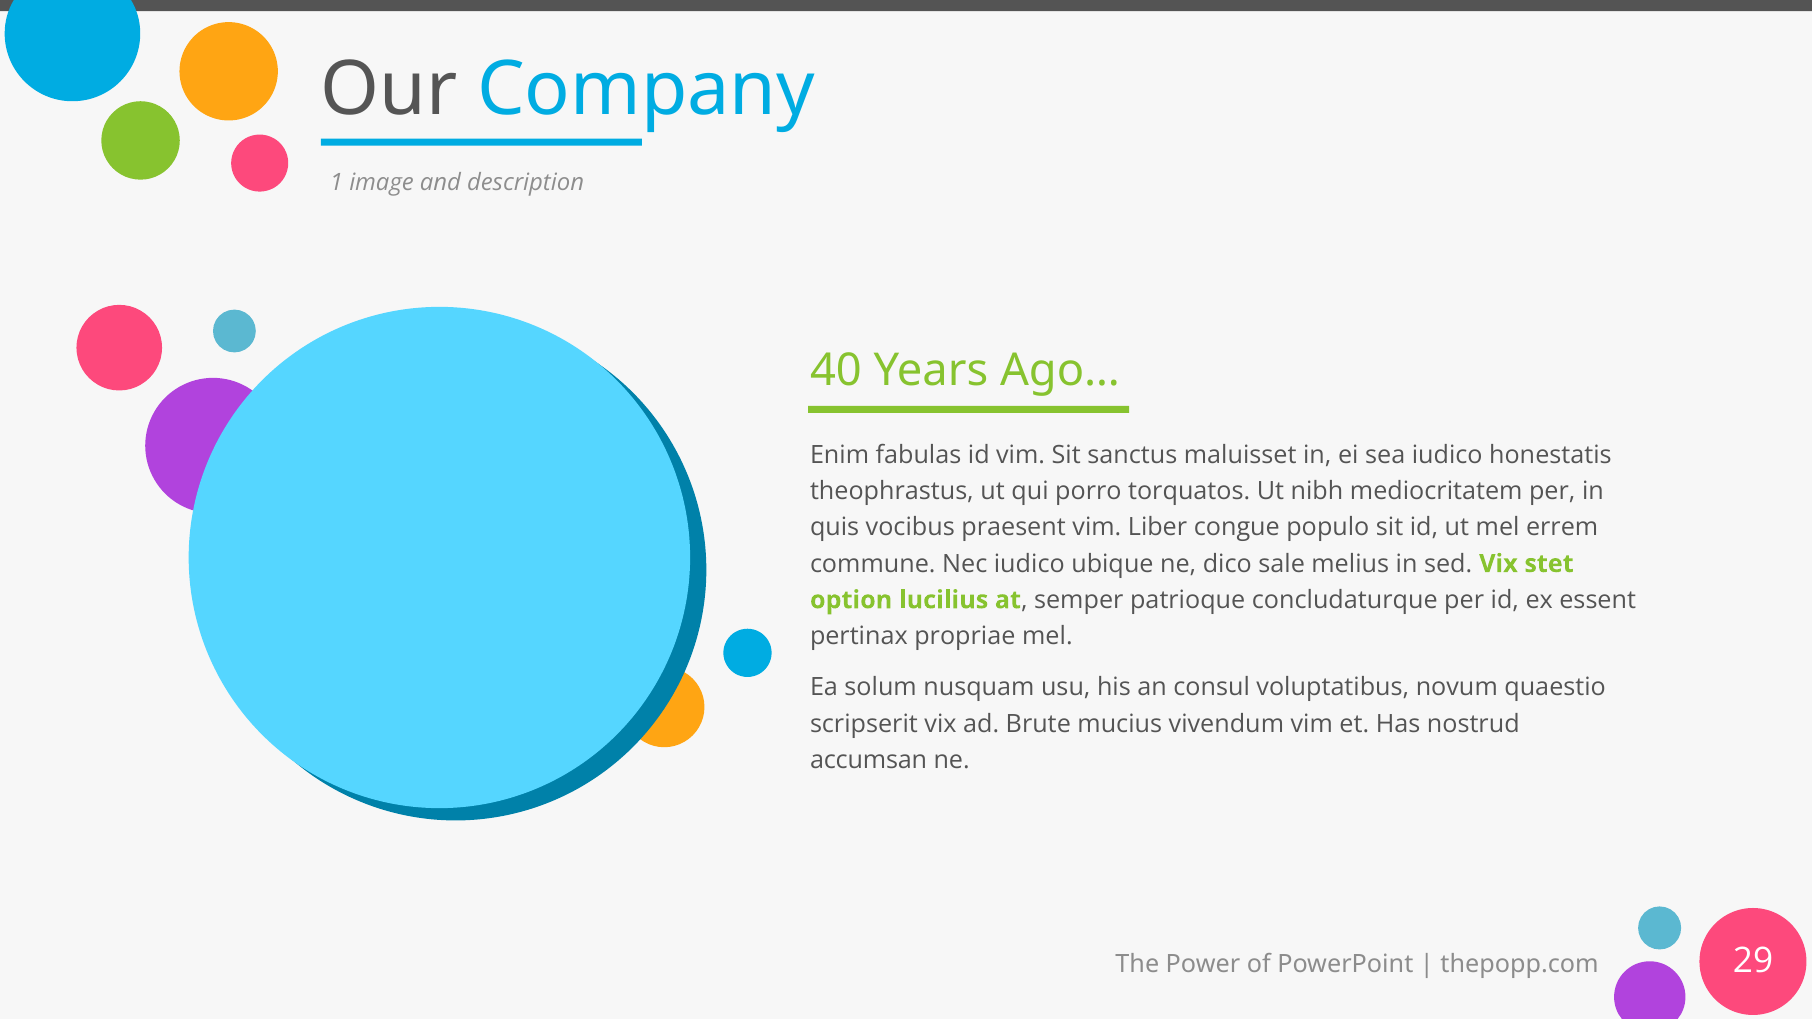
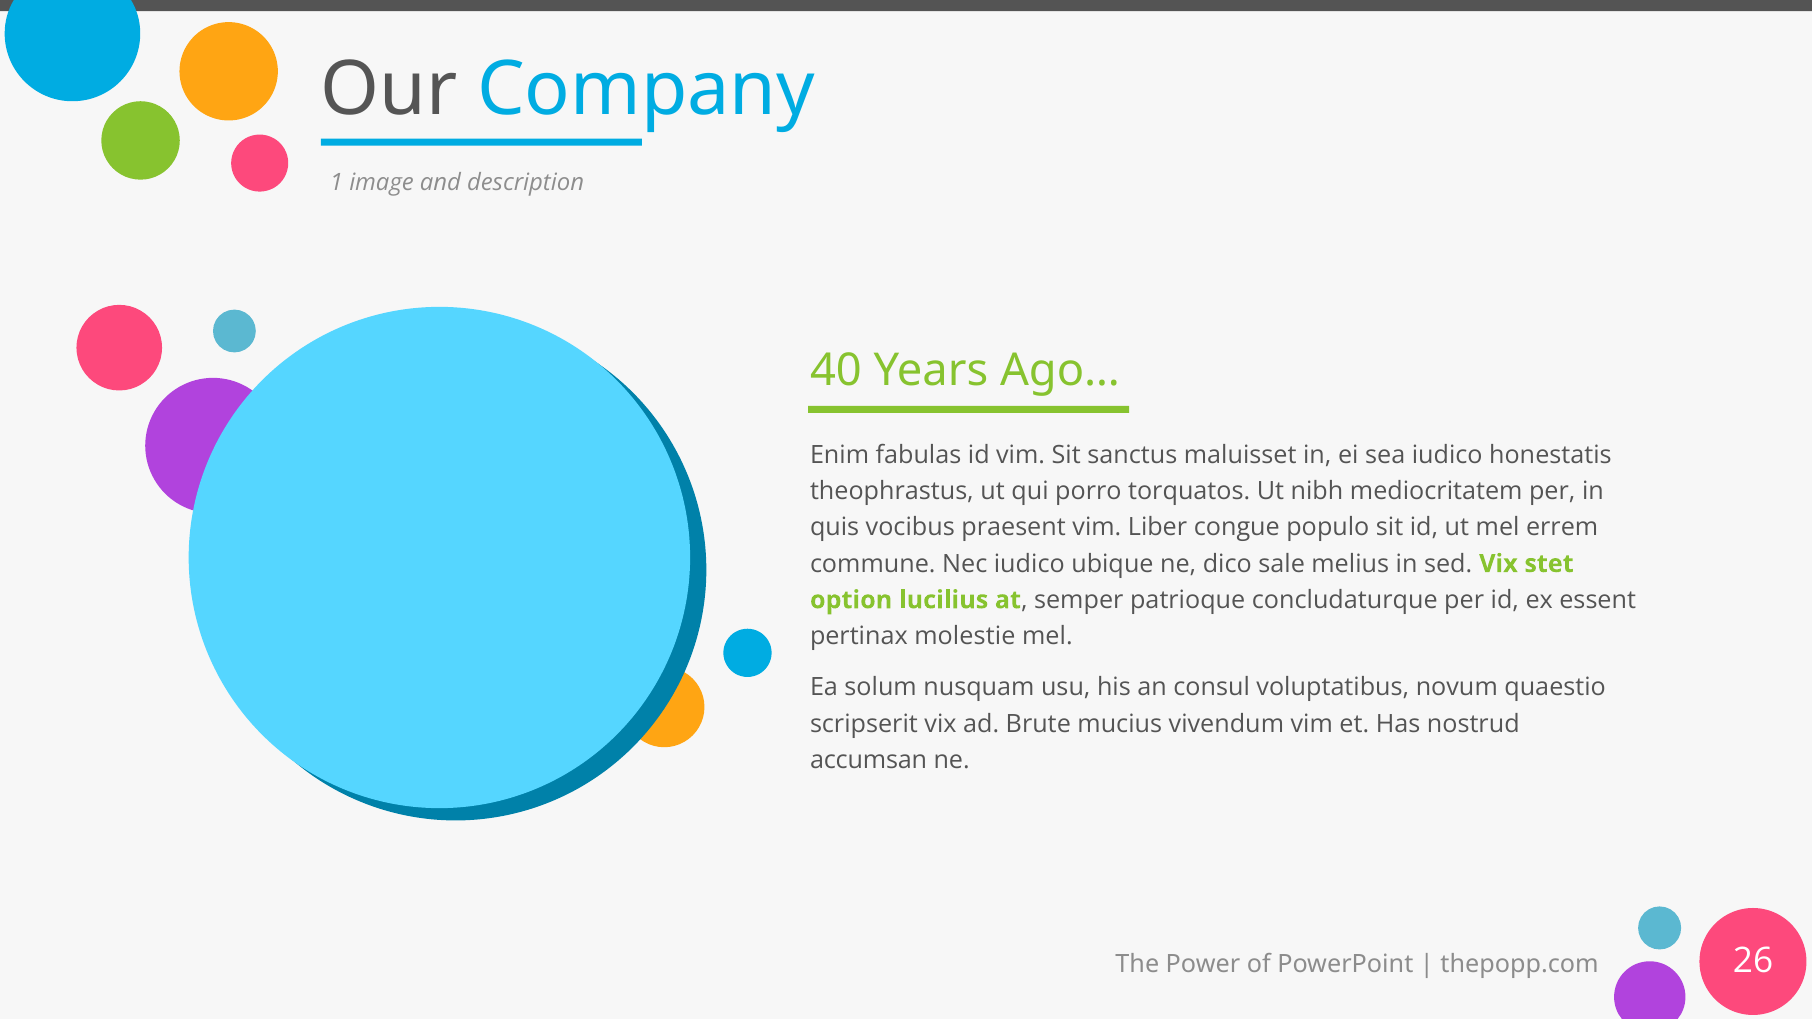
propriae: propriae -> molestie
29: 29 -> 26
